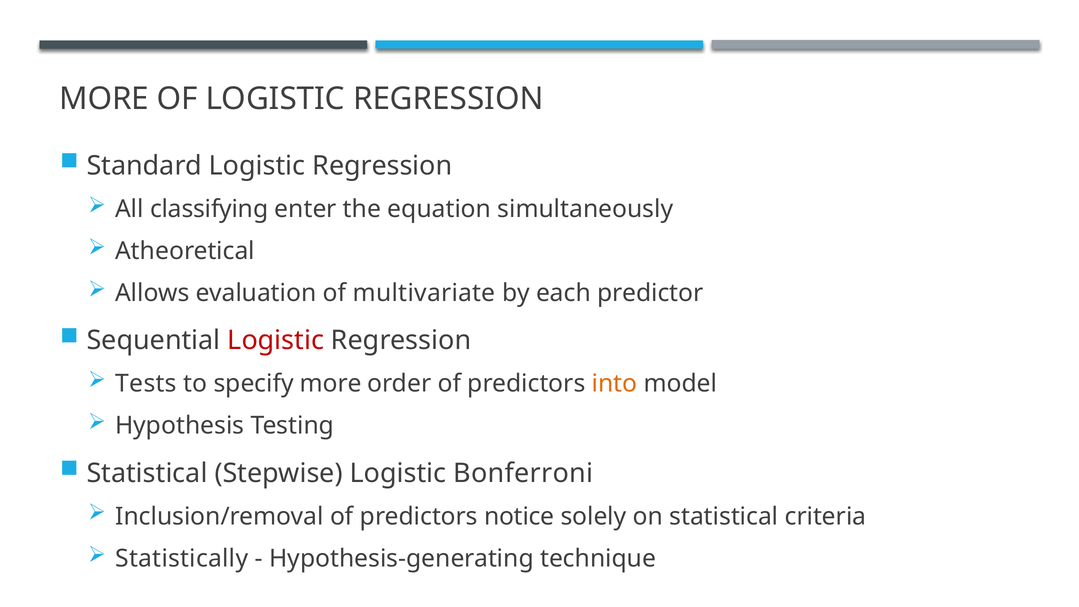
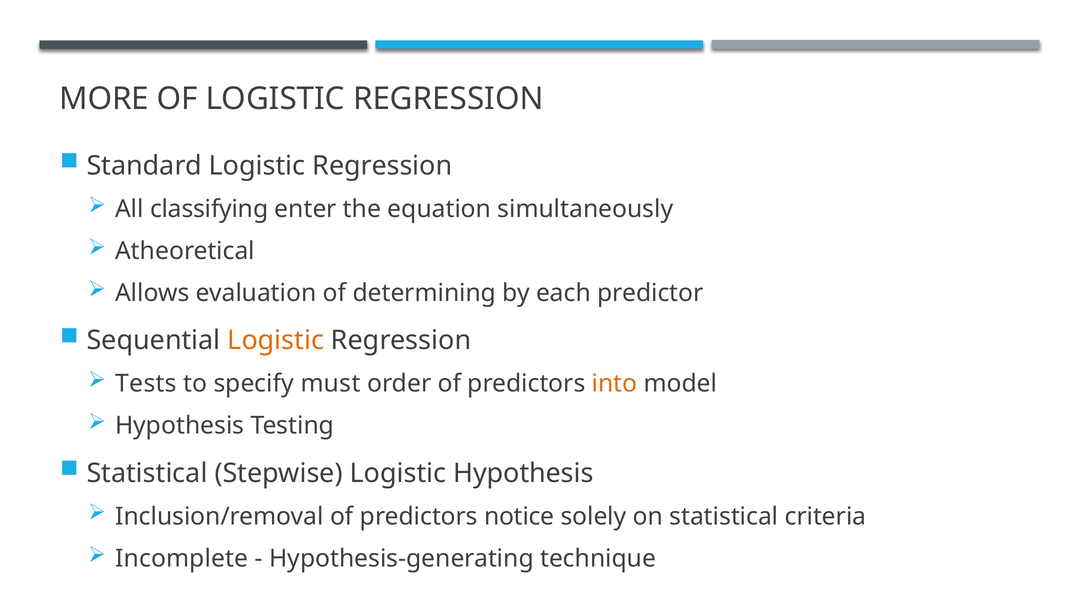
multivariate: multivariate -> determining
Logistic at (276, 340) colour: red -> orange
specify more: more -> must
Logistic Bonferroni: Bonferroni -> Hypothesis
Statistically: Statistically -> Incomplete
